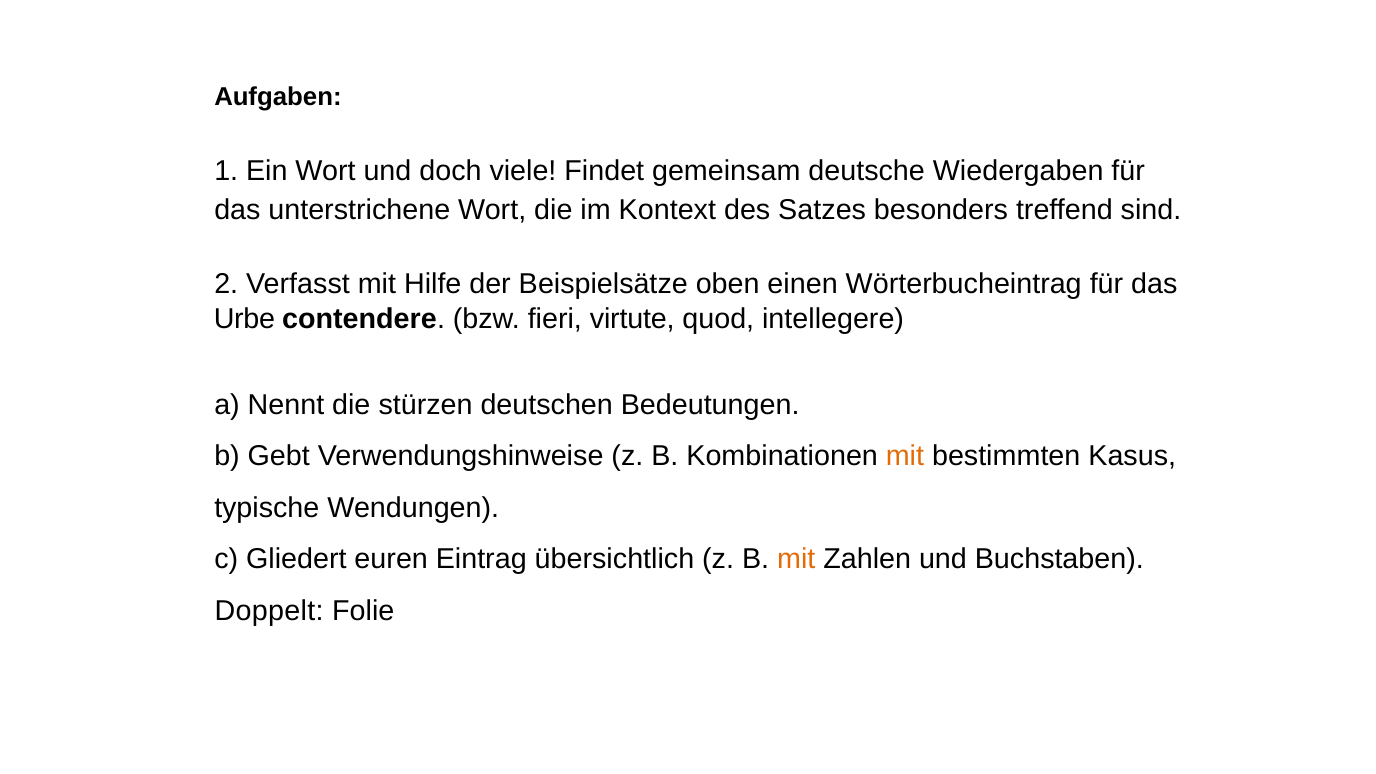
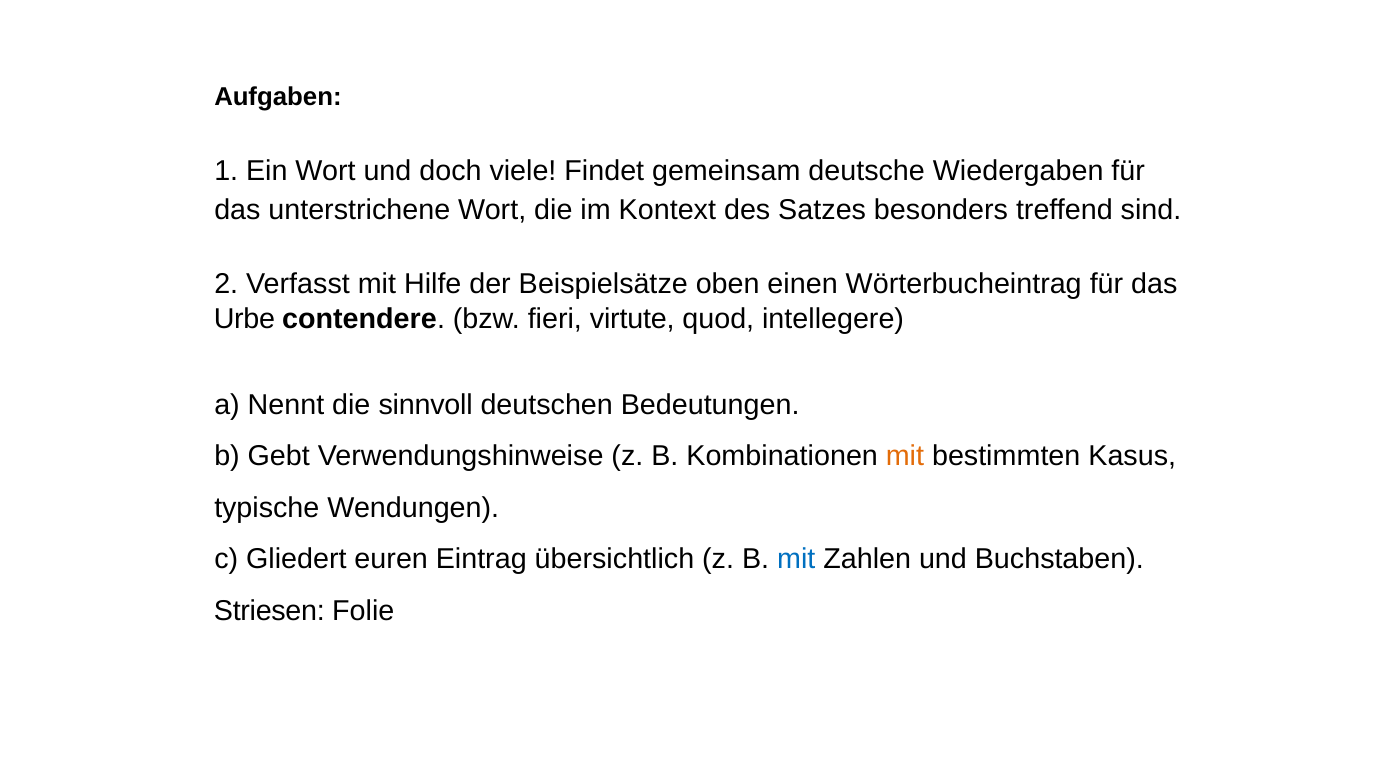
stürzen: stürzen -> sinnvoll
mit at (796, 559) colour: orange -> blue
Doppelt: Doppelt -> Striesen
